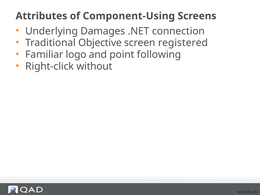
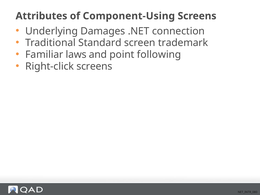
Objective: Objective -> Standard
registered: registered -> trademark
logo: logo -> laws
Right-click without: without -> screens
